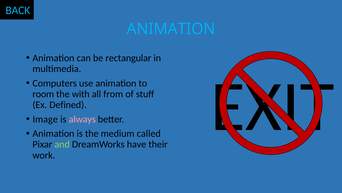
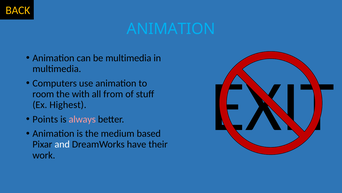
BACK colour: light blue -> yellow
be rectangular: rectangular -> multimedia
Defined: Defined -> Highest
Image: Image -> Points
called: called -> based
and colour: light green -> white
